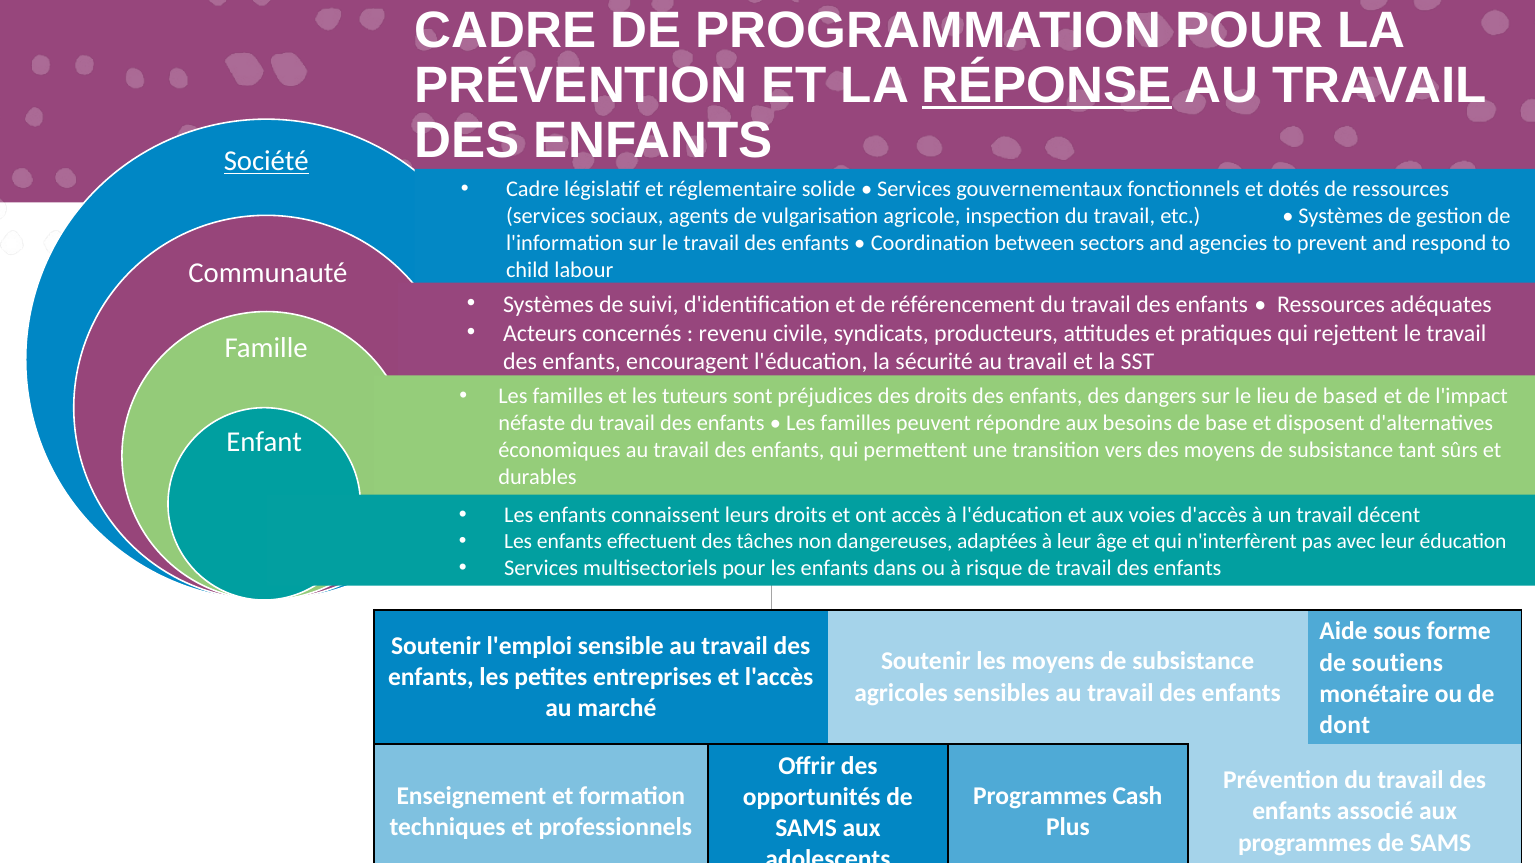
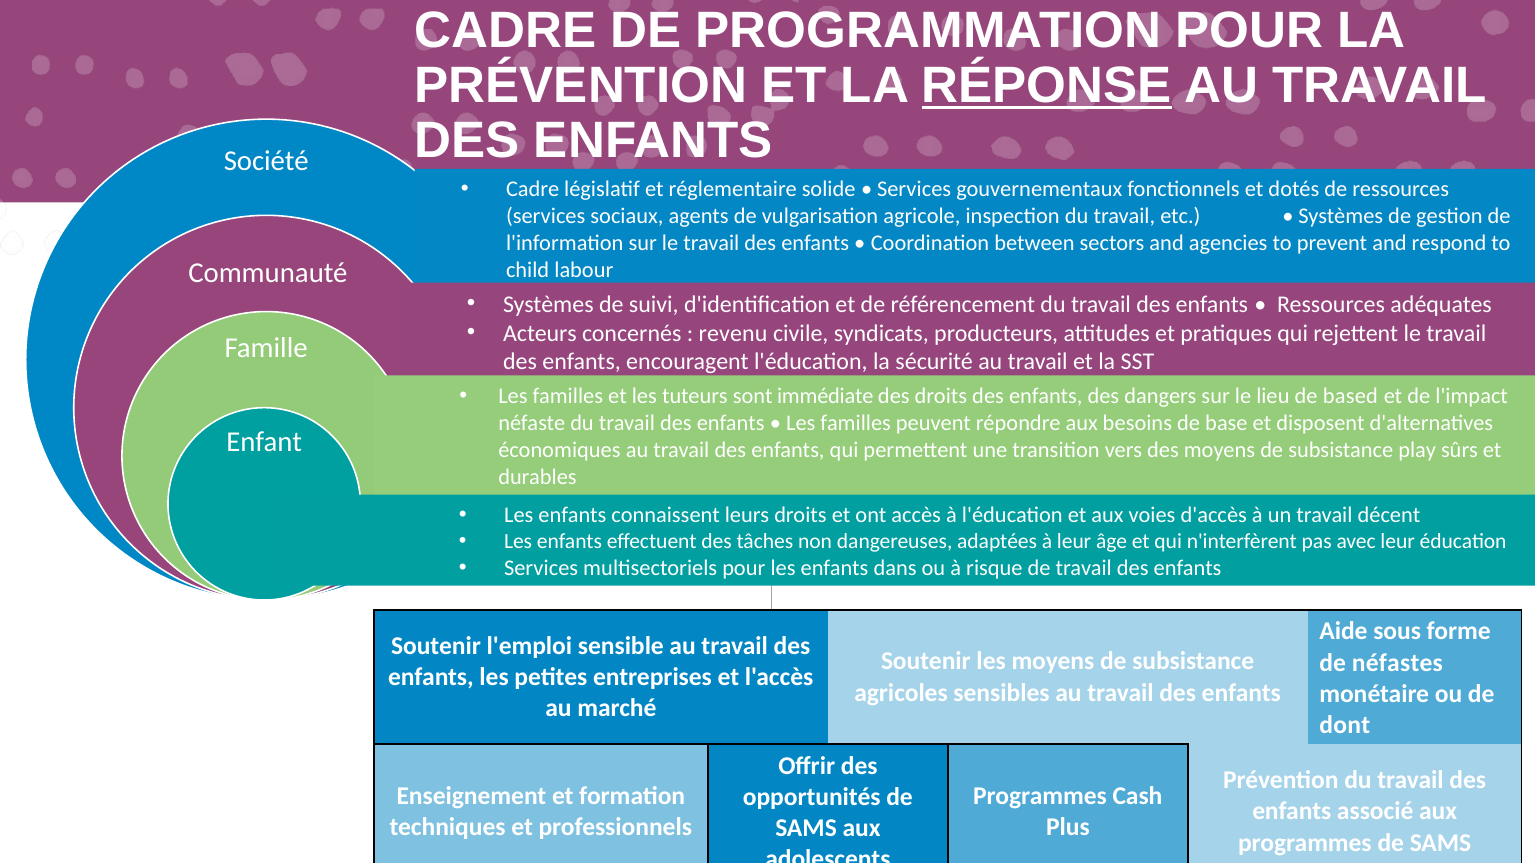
Société underline: present -> none
préjudices: préjudices -> immédiate
tant: tant -> play
soutiens: soutiens -> néfastes
